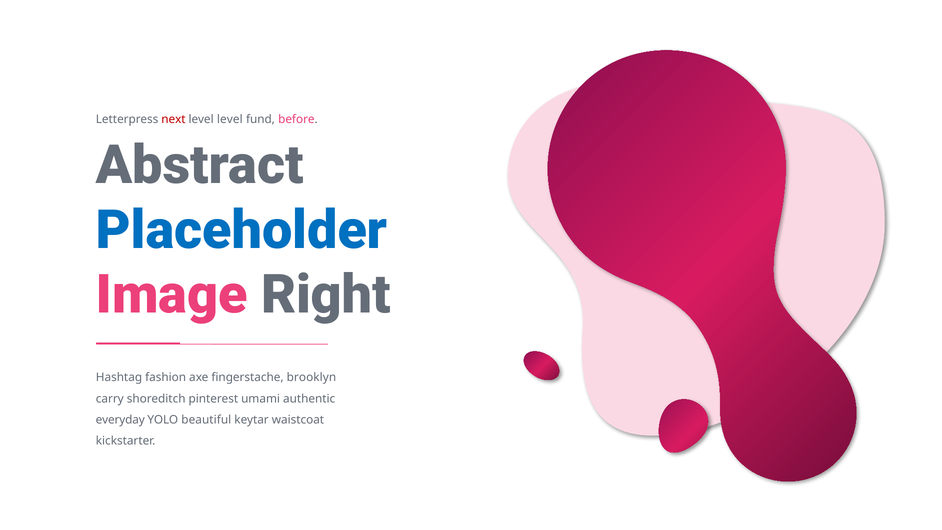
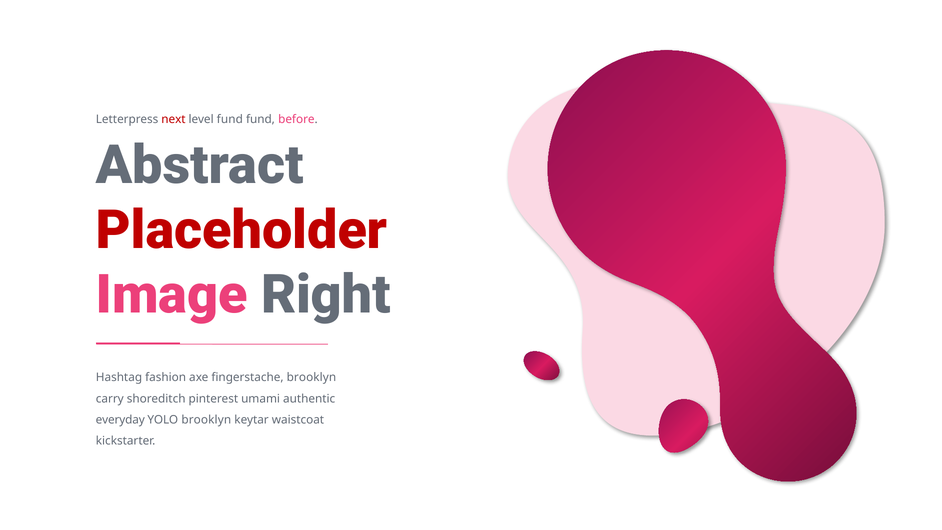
level level: level -> fund
Placeholder colour: blue -> red
YOLO beautiful: beautiful -> brooklyn
